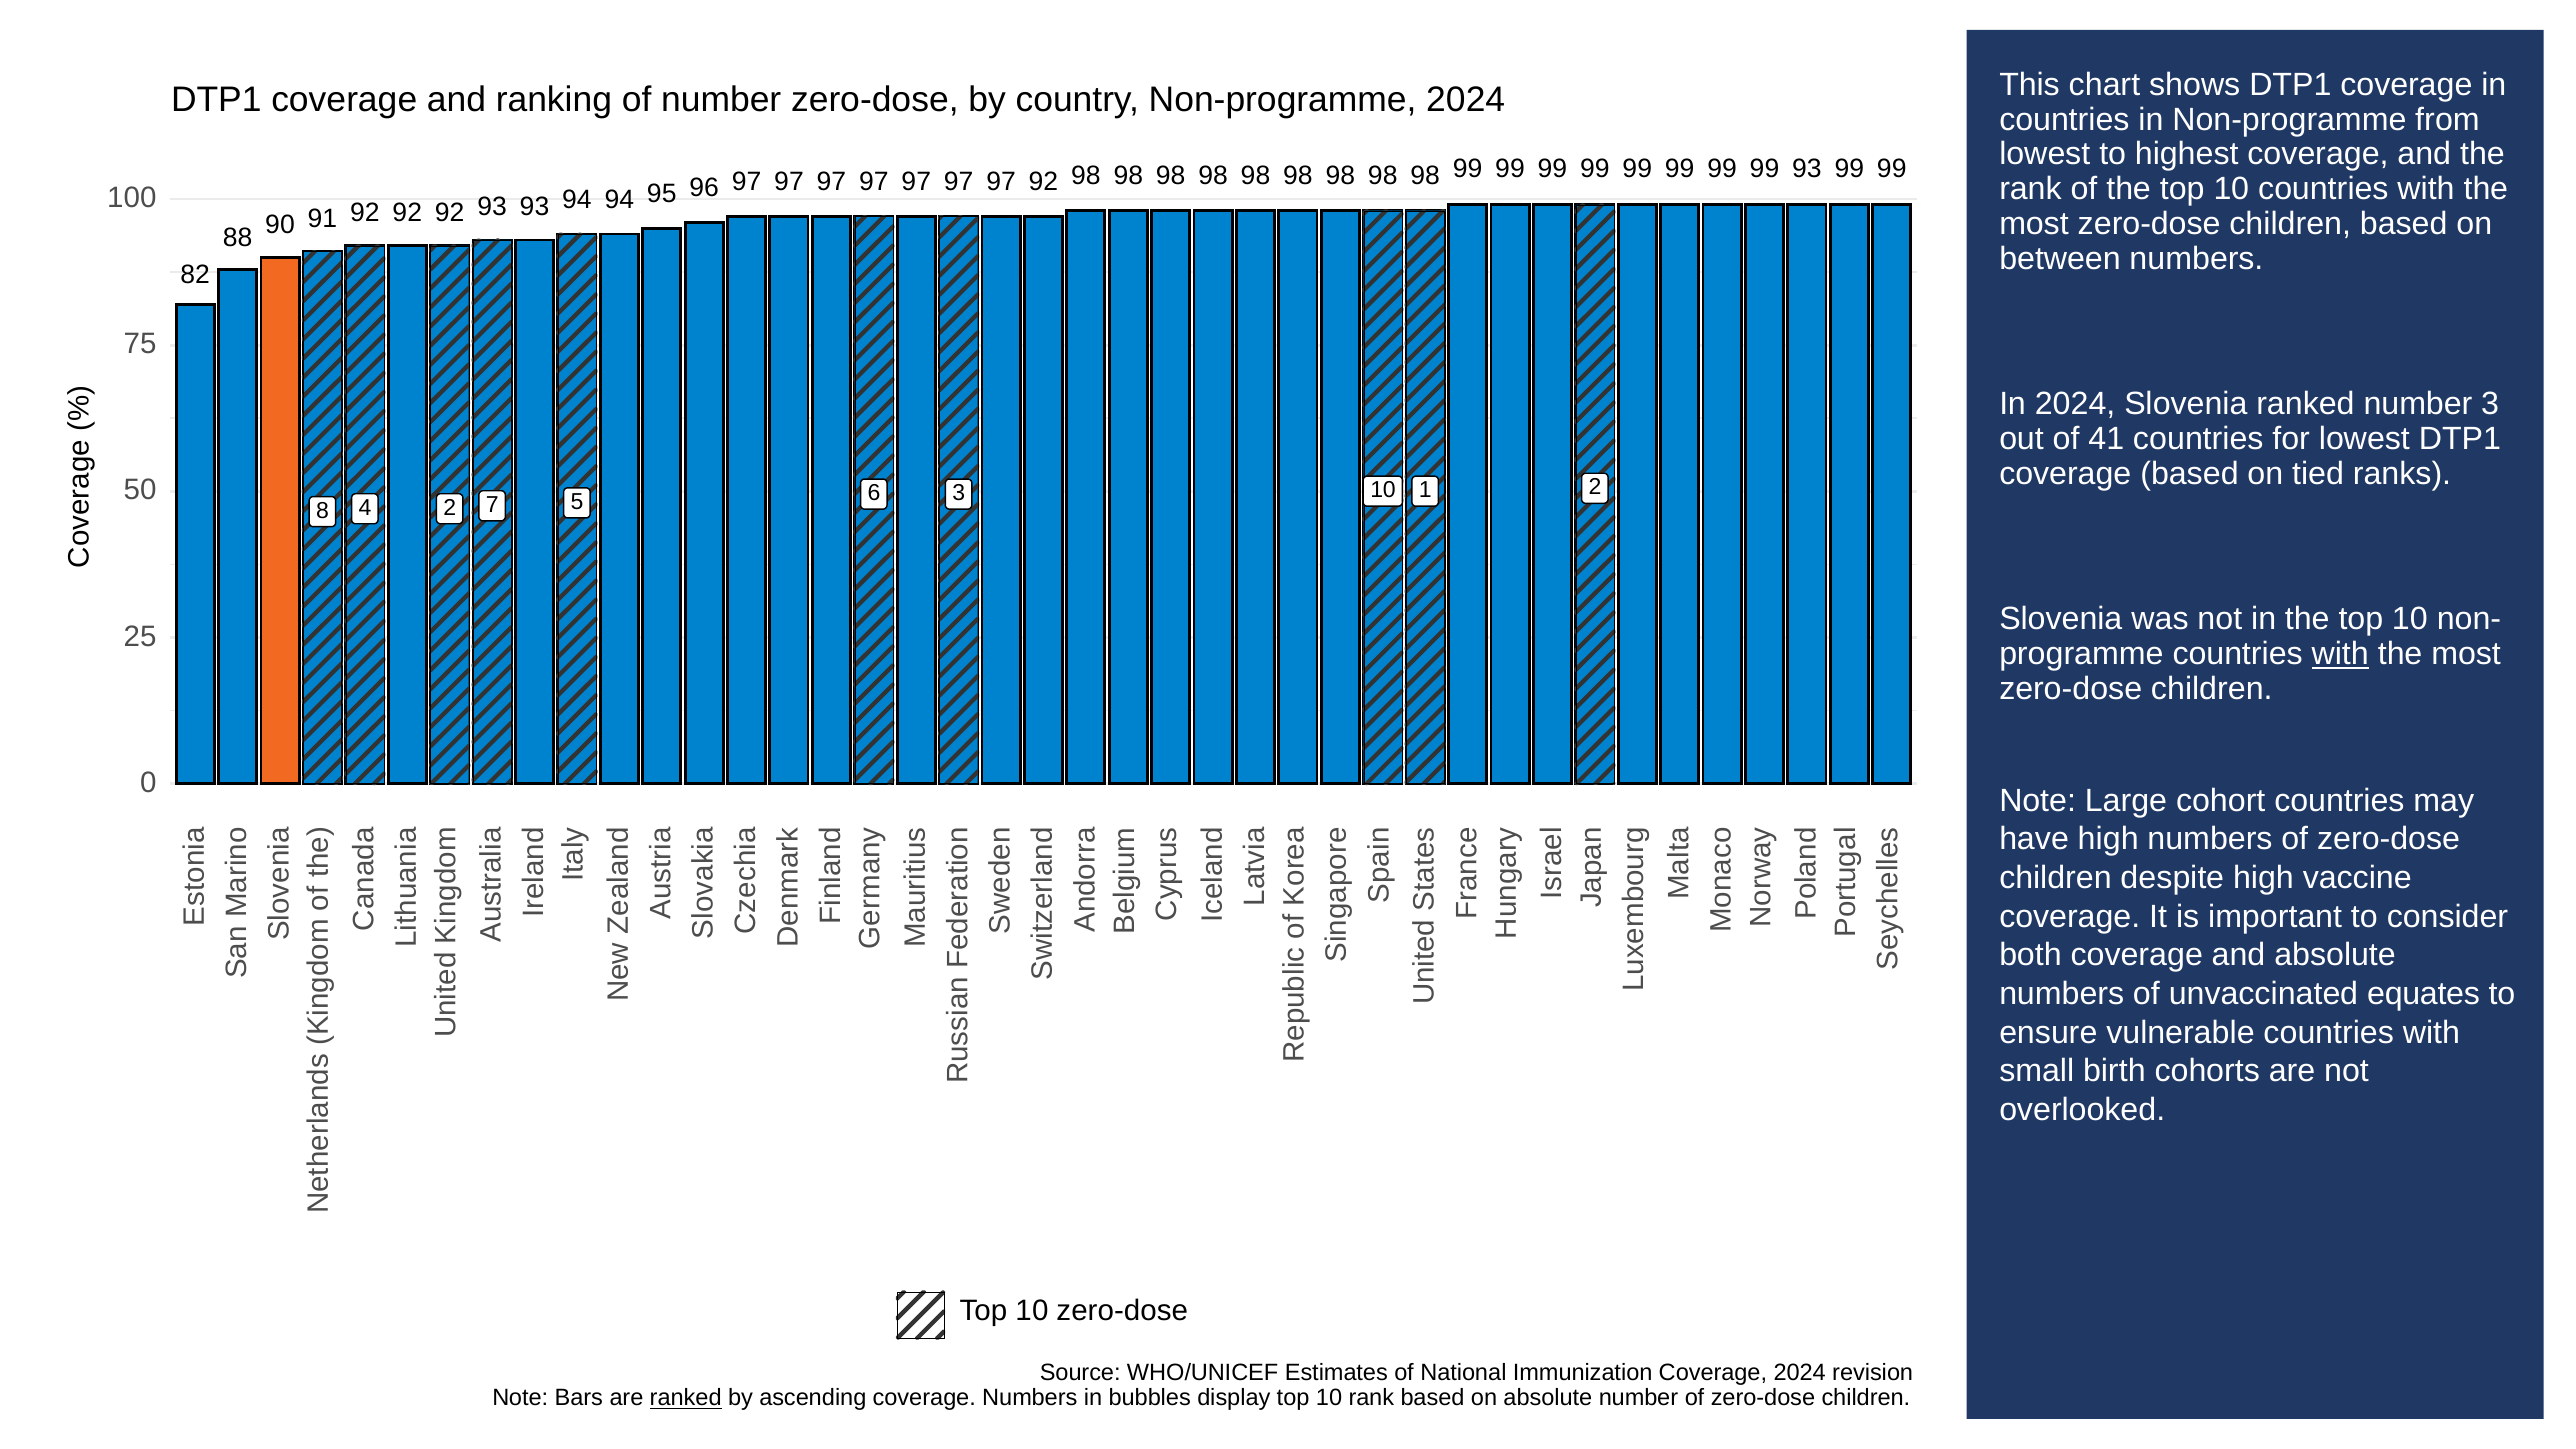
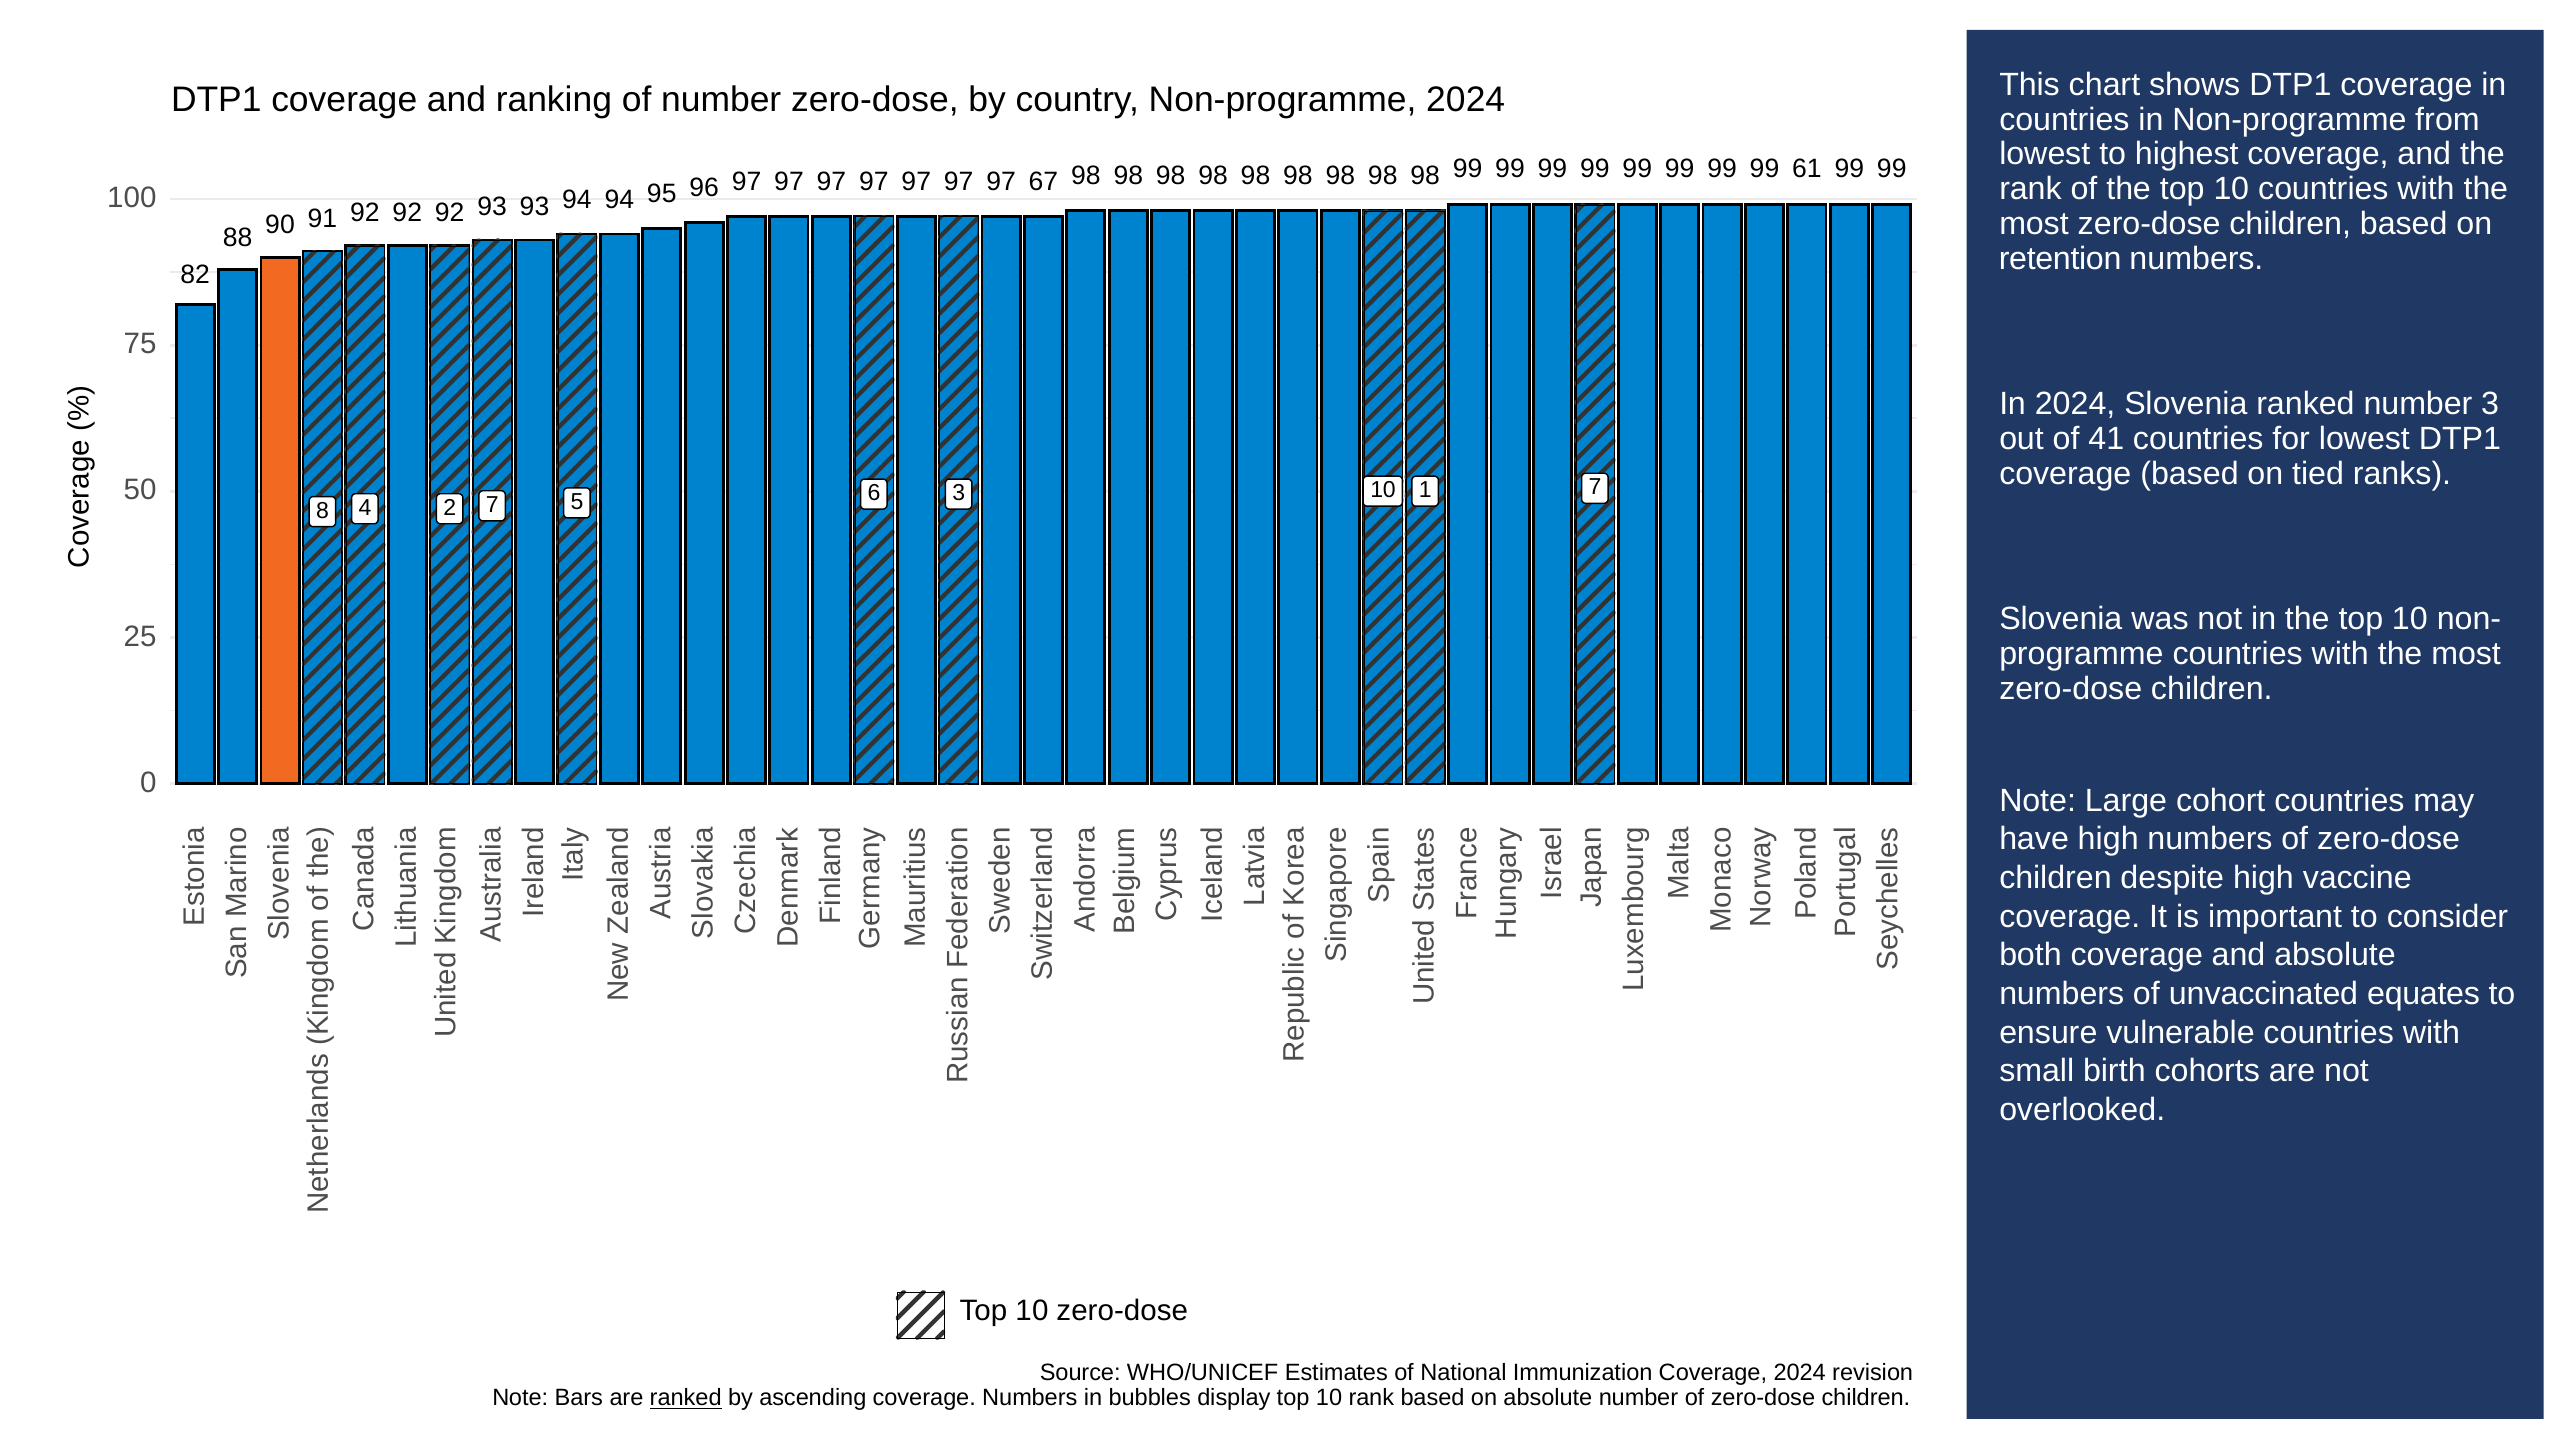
99 93: 93 -> 61
97 92: 92 -> 67
between: between -> retention
10 2: 2 -> 7
with at (2340, 654) underline: present -> none
